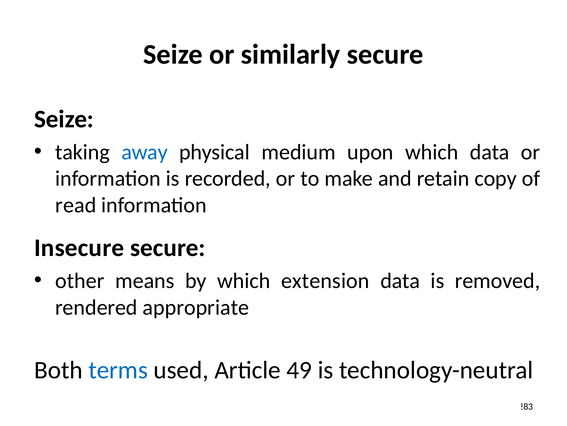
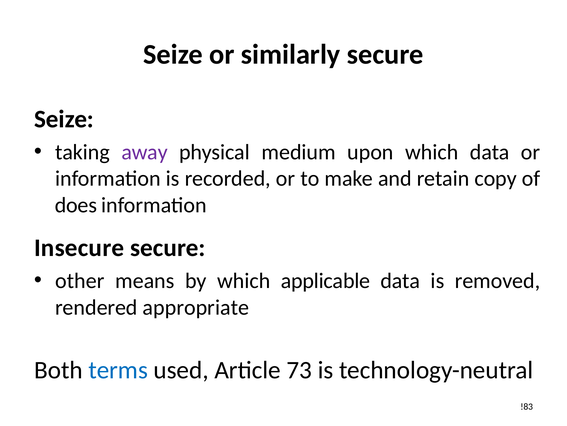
away colour: blue -> purple
read: read -> does
extension: extension -> applicable
49: 49 -> 73
